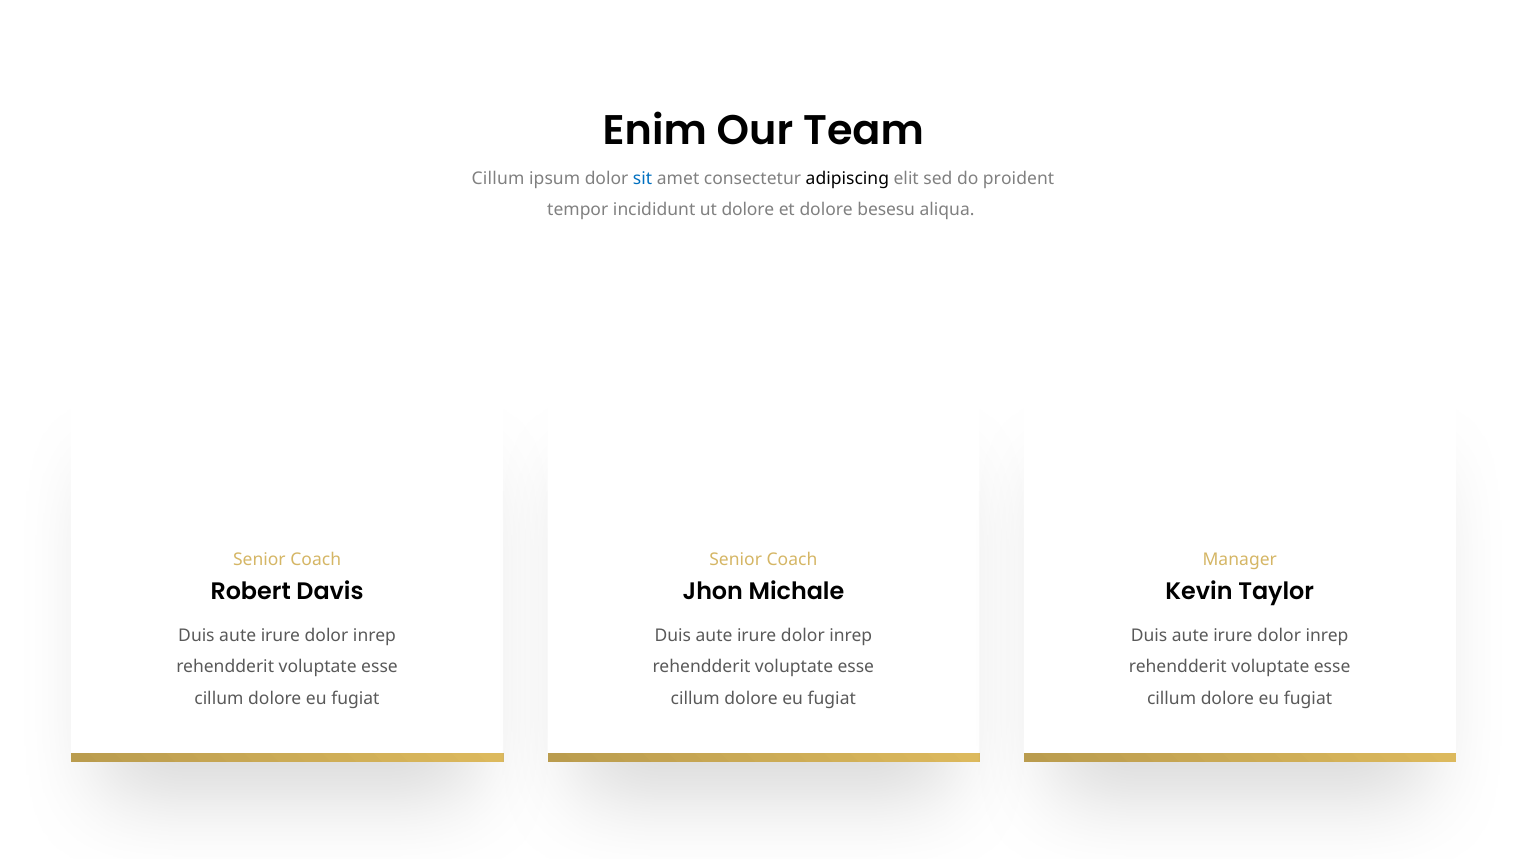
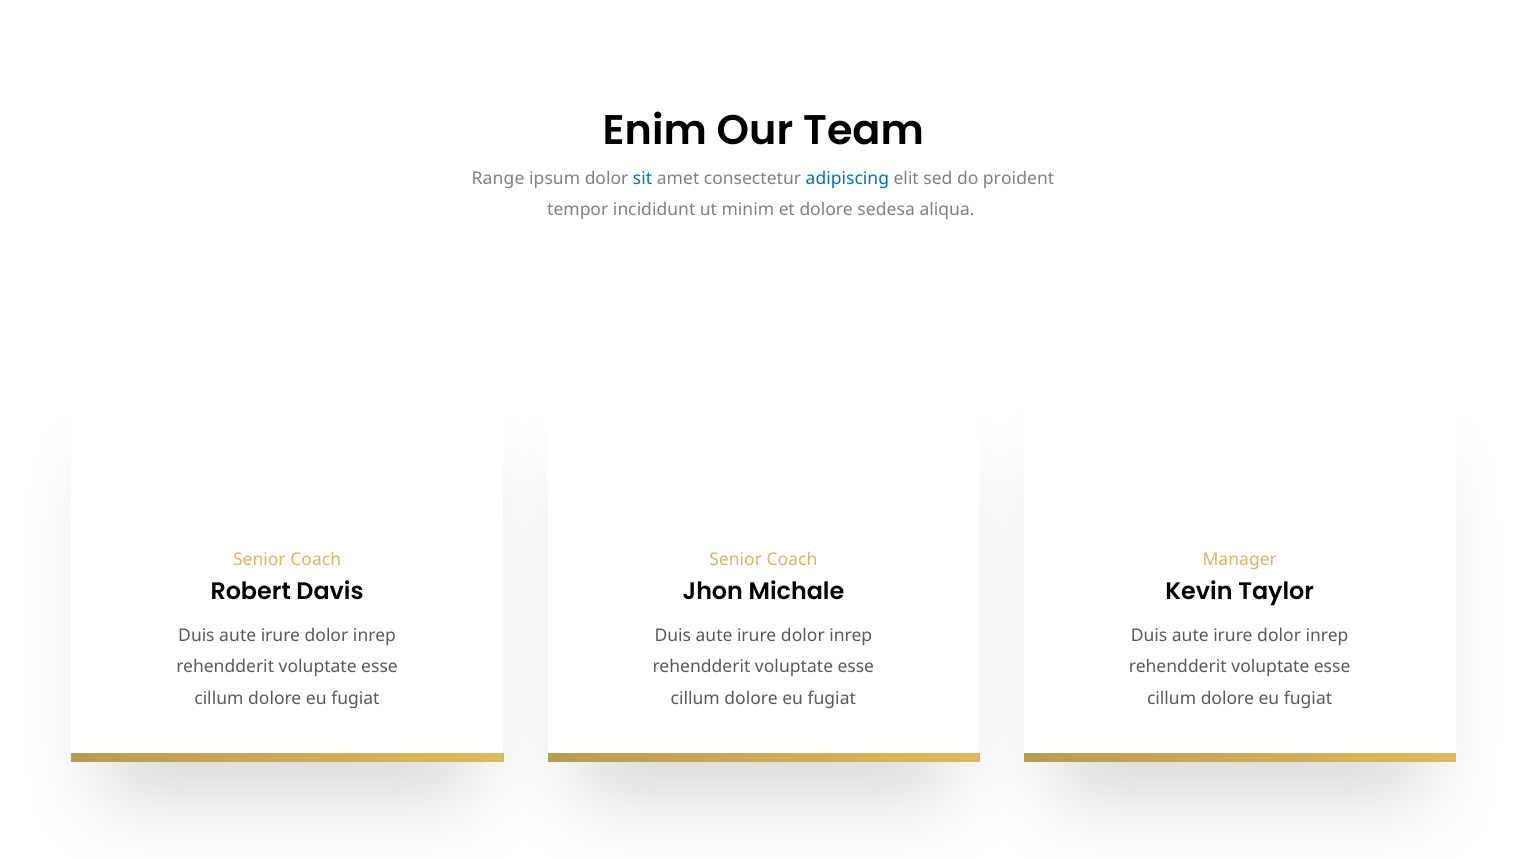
Cillum at (498, 178): Cillum -> Range
adipiscing colour: black -> blue
ut dolore: dolore -> minim
besesu: besesu -> sedesa
